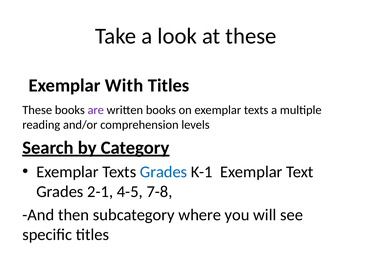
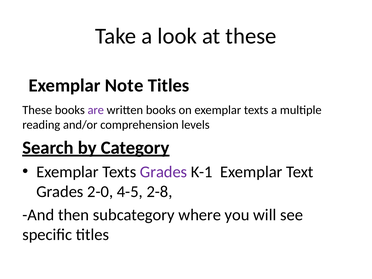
With: With -> Note
Grades at (164, 172) colour: blue -> purple
2-1: 2-1 -> 2-0
7-8: 7-8 -> 2-8
